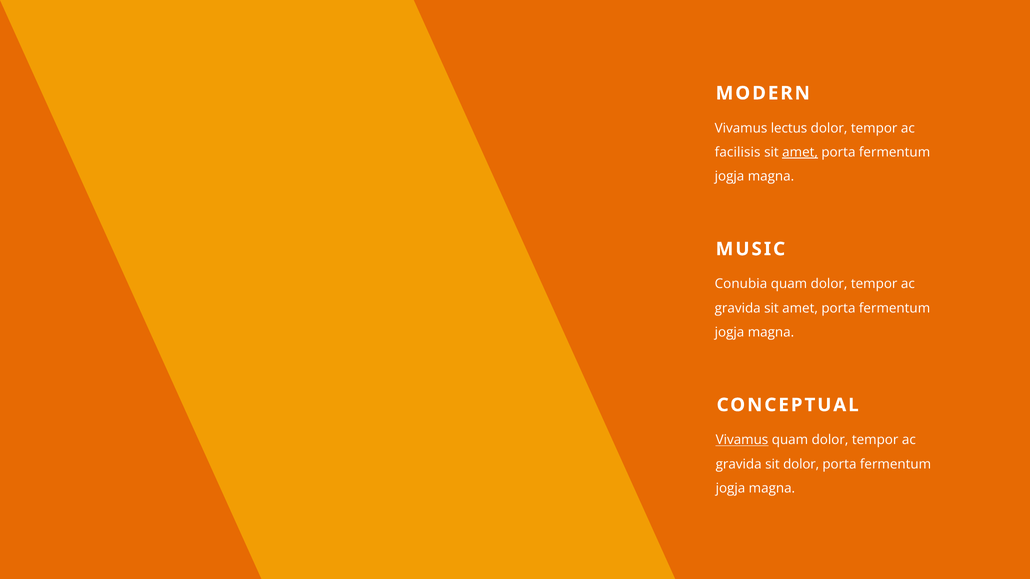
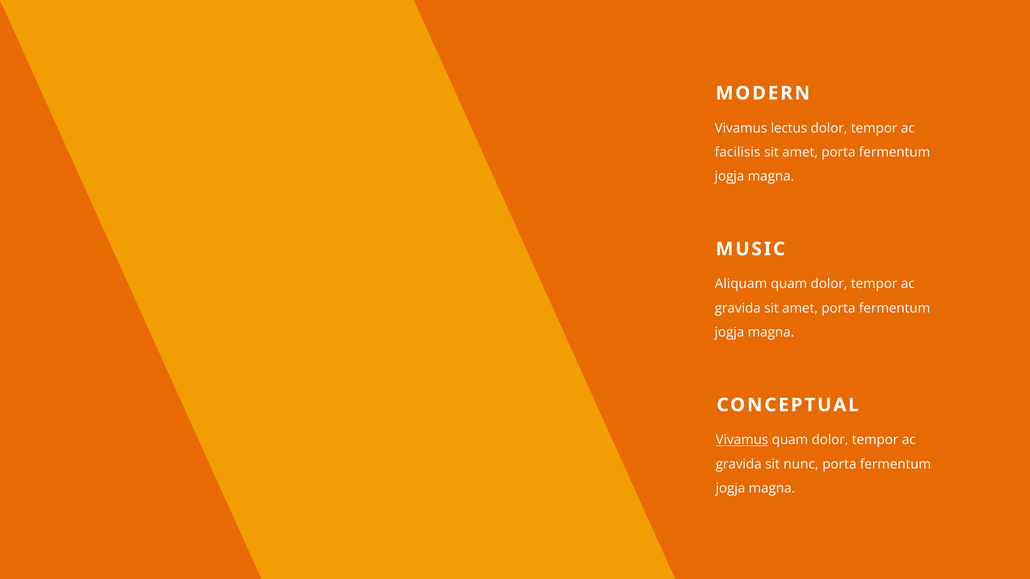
amet at (800, 152) underline: present -> none
Conubia: Conubia -> Aliquam
sit dolor: dolor -> nunc
